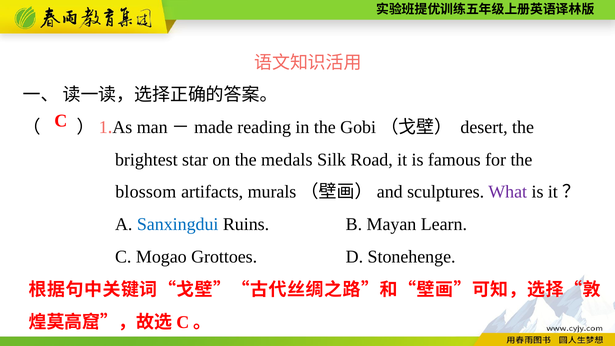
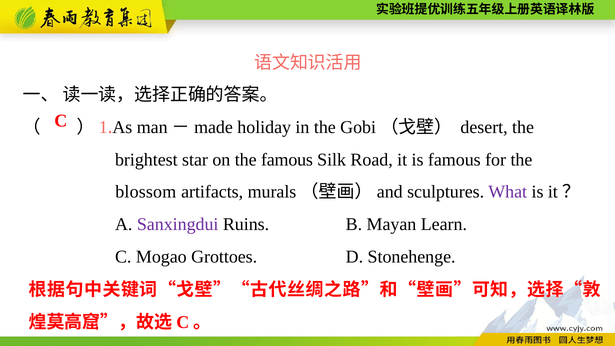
reading: reading -> holiday
the medals: medals -> famous
Sanxingdui colour: blue -> purple
